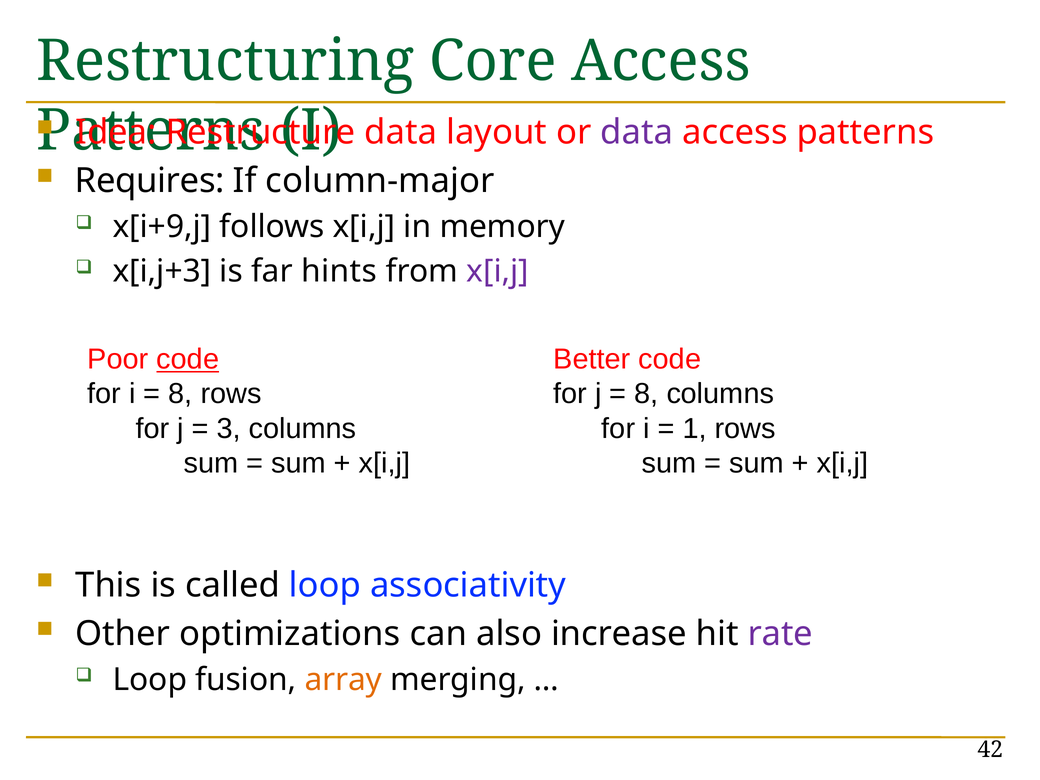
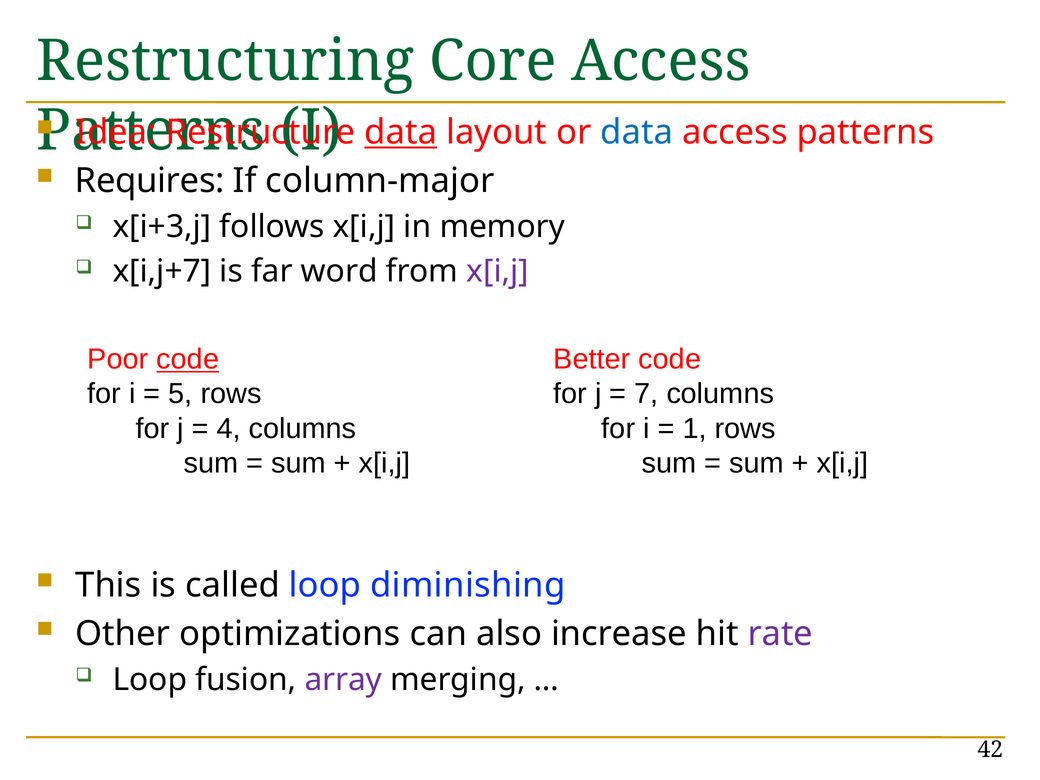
data at (401, 132) underline: none -> present
data at (637, 132) colour: purple -> blue
x[i+9,j: x[i+9,j -> x[i+3,j
x[i,j+3: x[i,j+3 -> x[i,j+7
hints: hints -> word
8 at (180, 394): 8 -> 5
8 at (646, 394): 8 -> 7
3: 3 -> 4
associativity: associativity -> diminishing
array colour: orange -> purple
